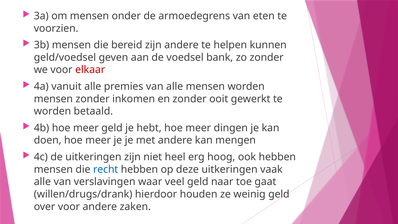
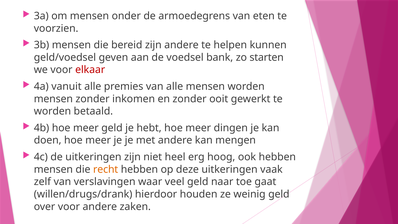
zo zonder: zonder -> starten
recht colour: blue -> orange
alle at (42, 182): alle -> zelf
